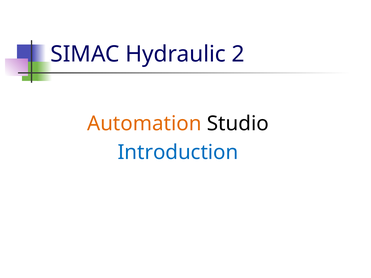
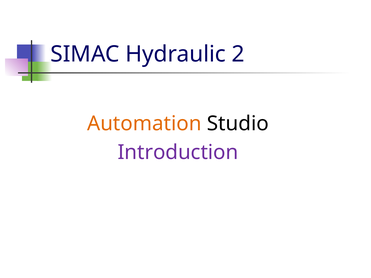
Introduction colour: blue -> purple
